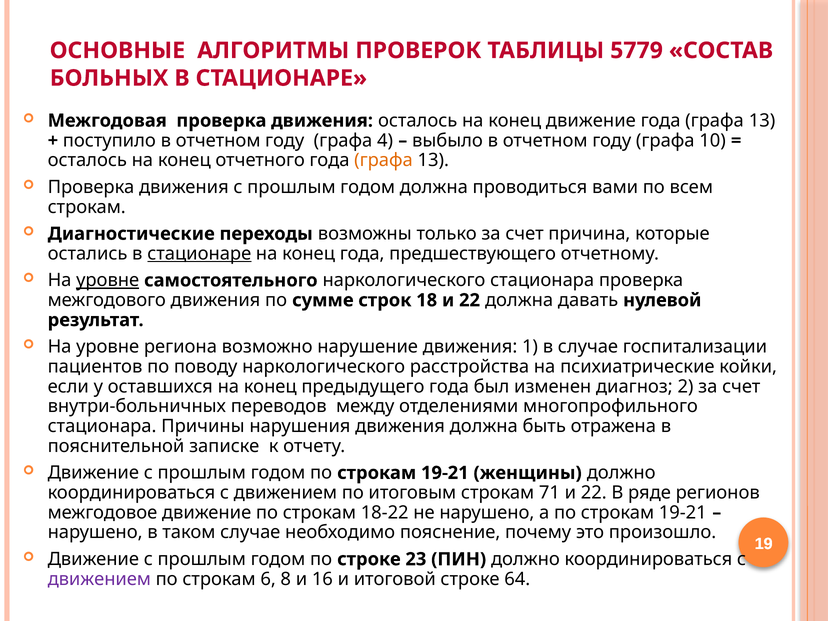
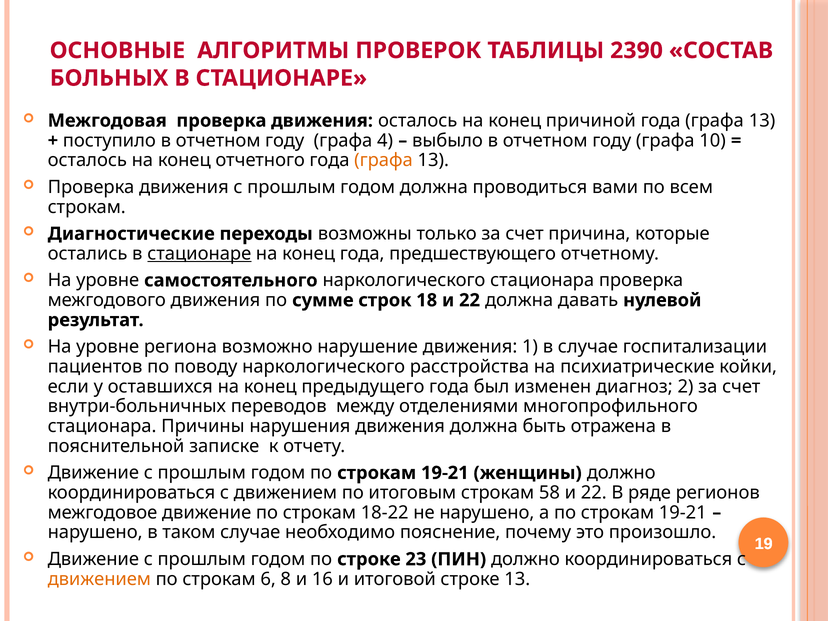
5779: 5779 -> 2390
конец движение: движение -> причиной
уровне at (108, 280) underline: present -> none
71: 71 -> 58
движением at (99, 579) colour: purple -> orange
строке 64: 64 -> 13
